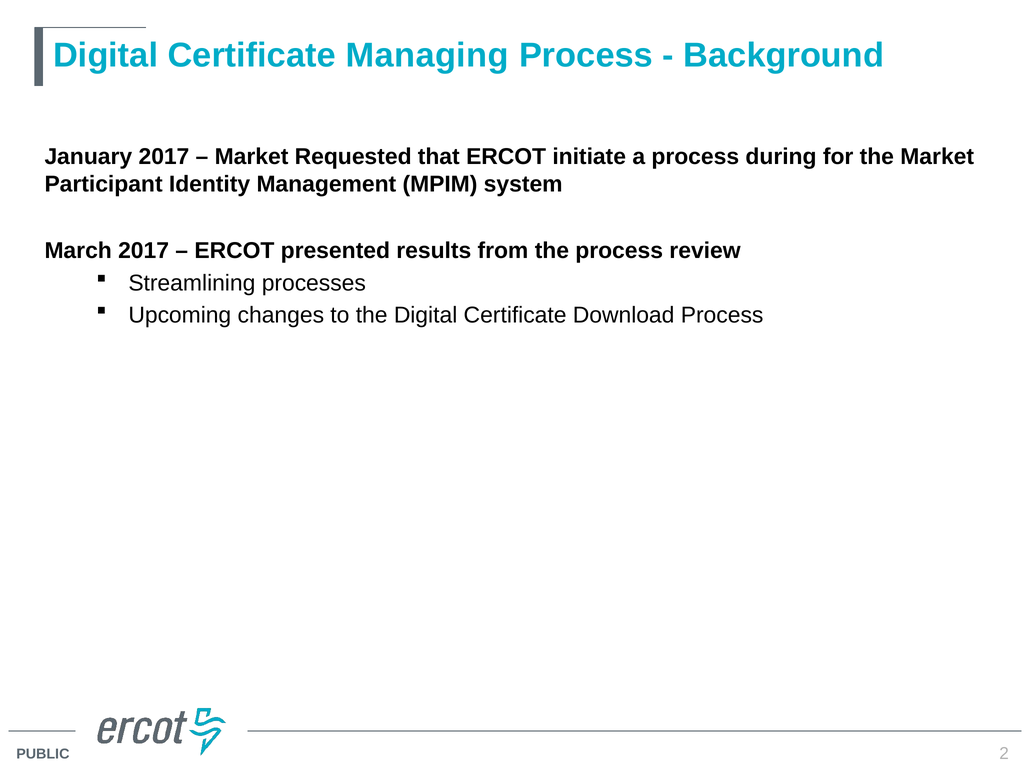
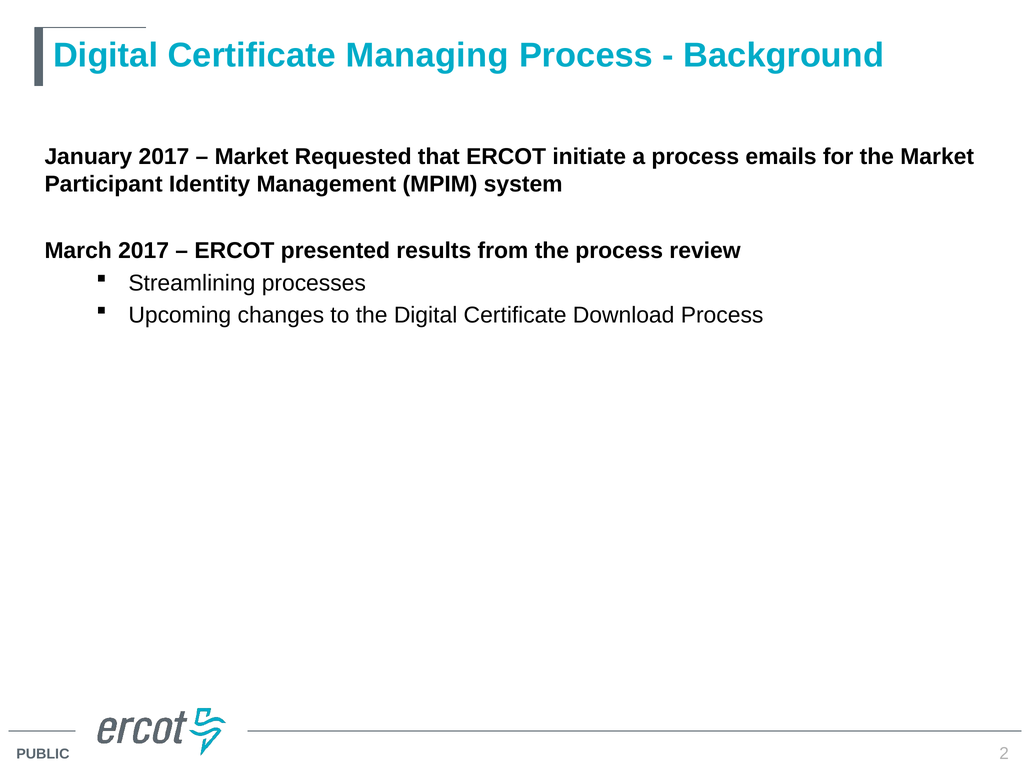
during: during -> emails
